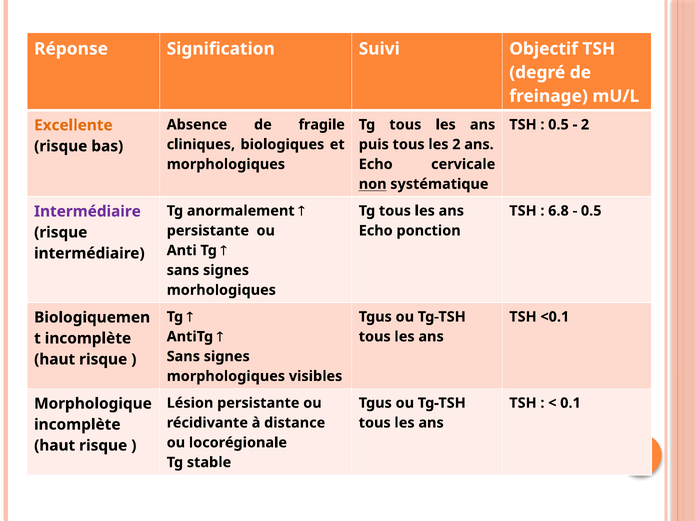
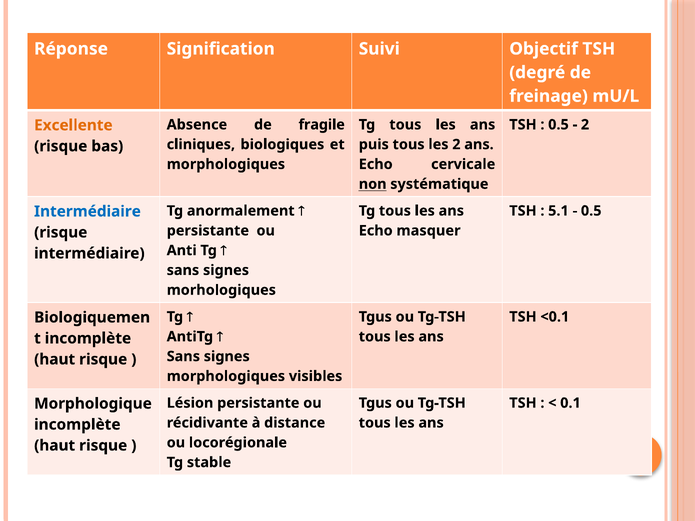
6.8: 6.8 -> 5.1
Intermédiaire at (87, 212) colour: purple -> blue
ponction: ponction -> masquer
